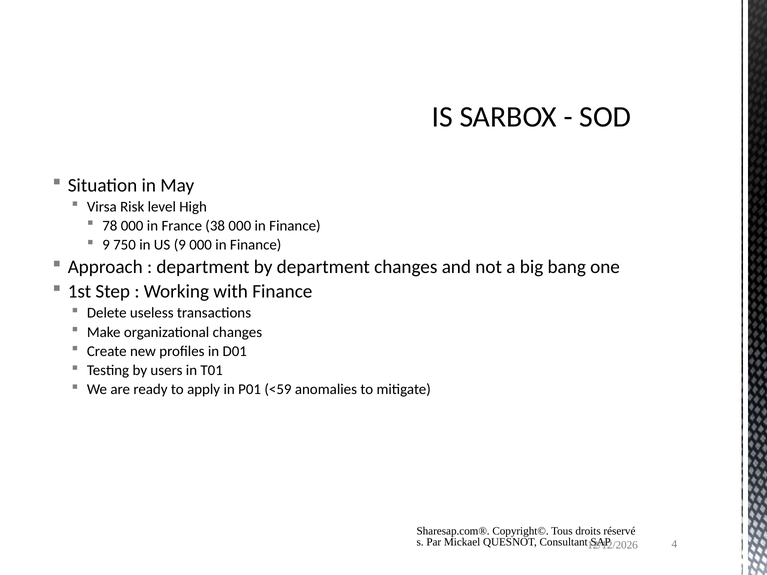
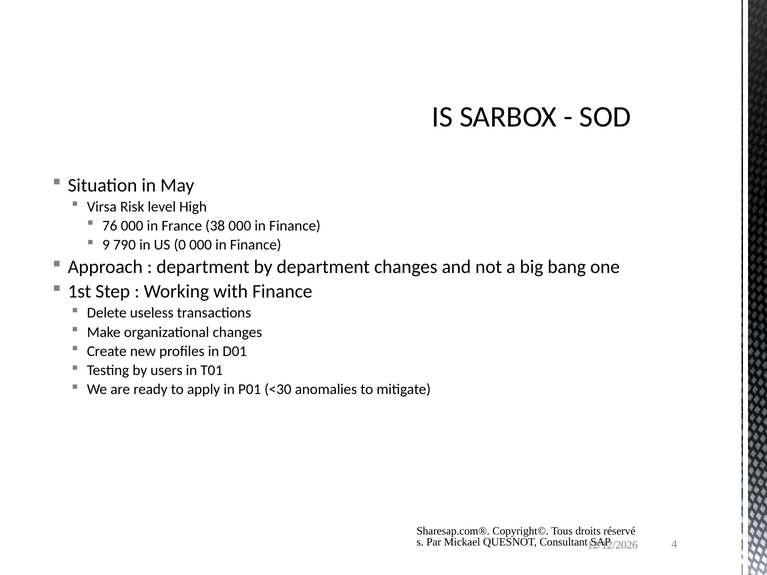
78: 78 -> 76
750: 750 -> 790
US 9: 9 -> 0
<59: <59 -> <30
